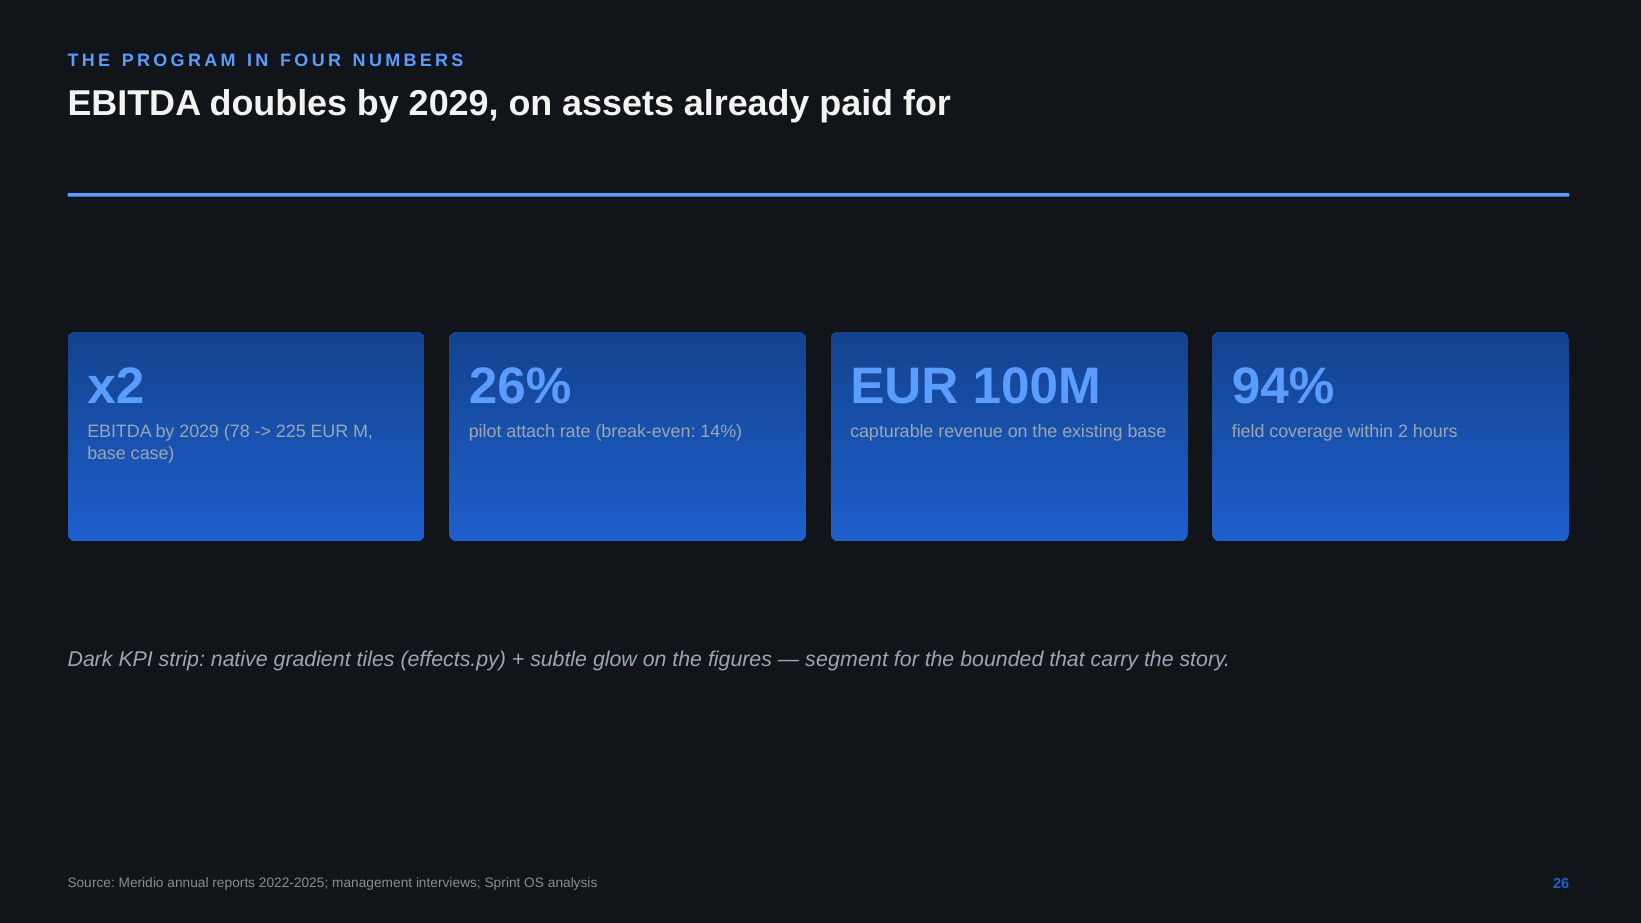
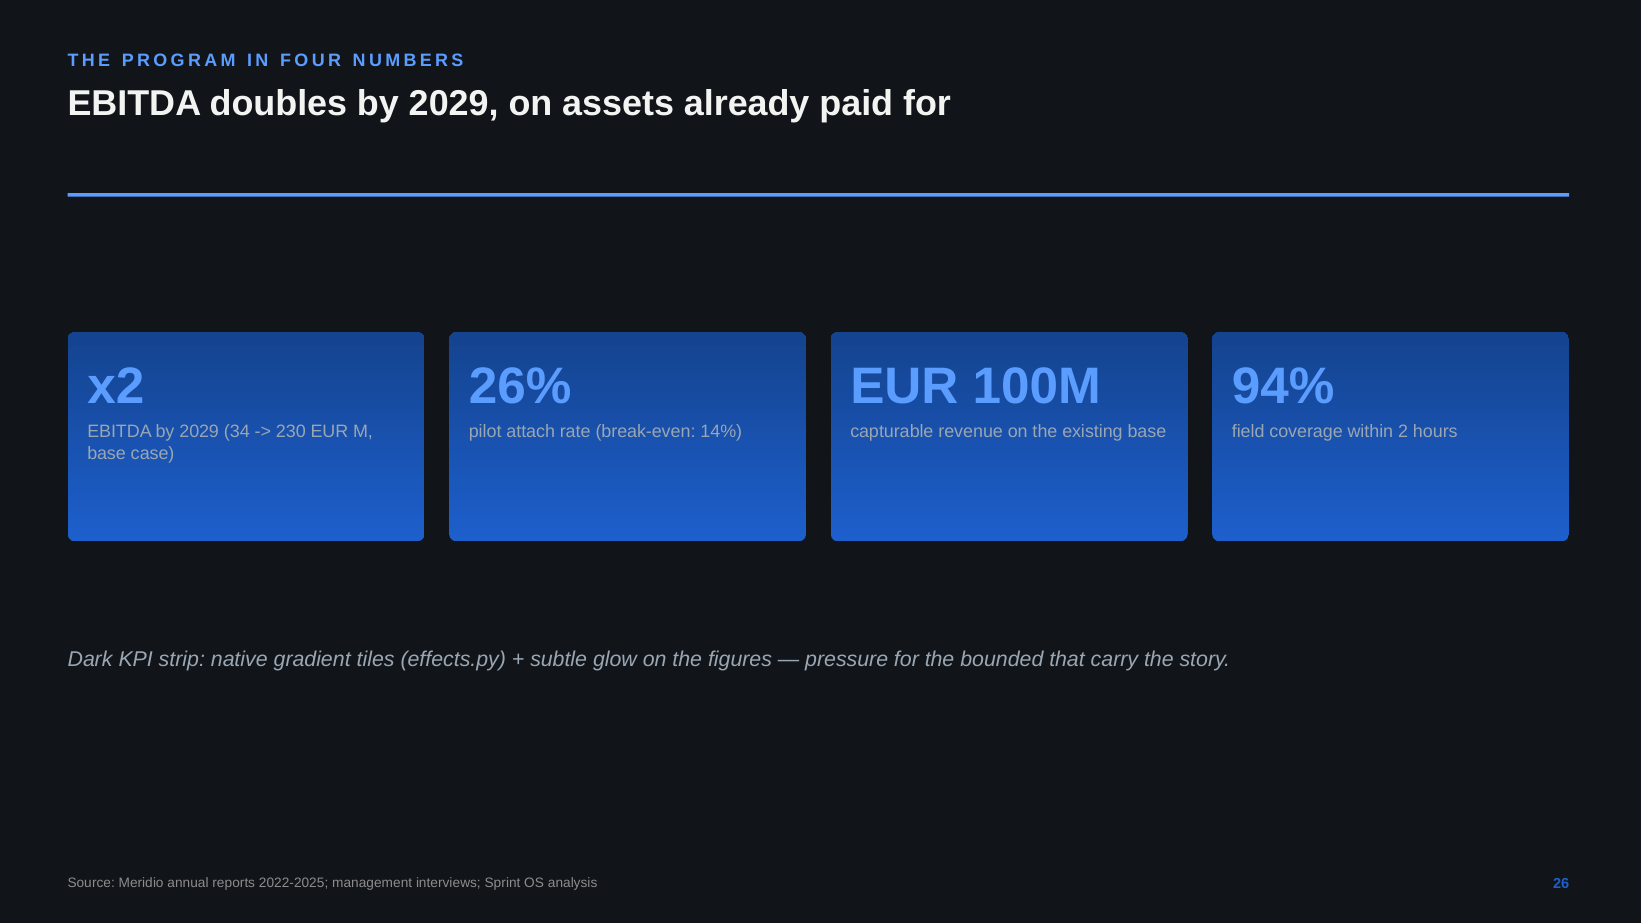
78: 78 -> 34
225: 225 -> 230
segment: segment -> pressure
